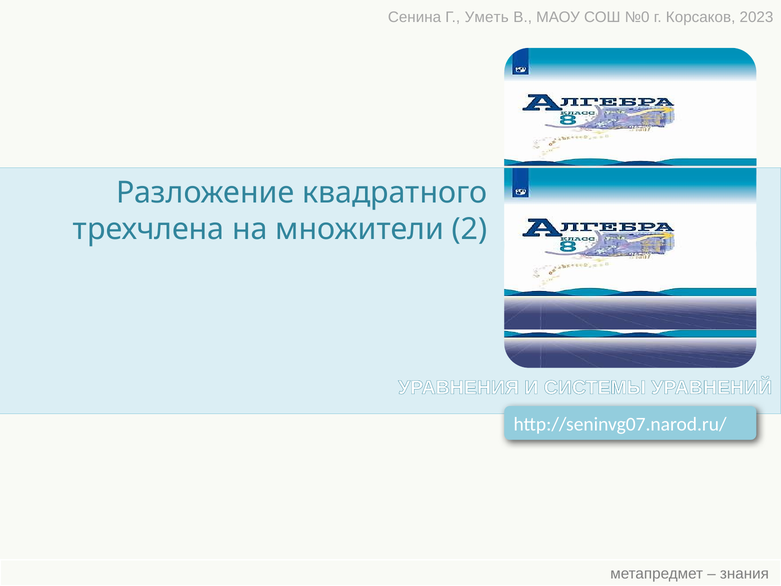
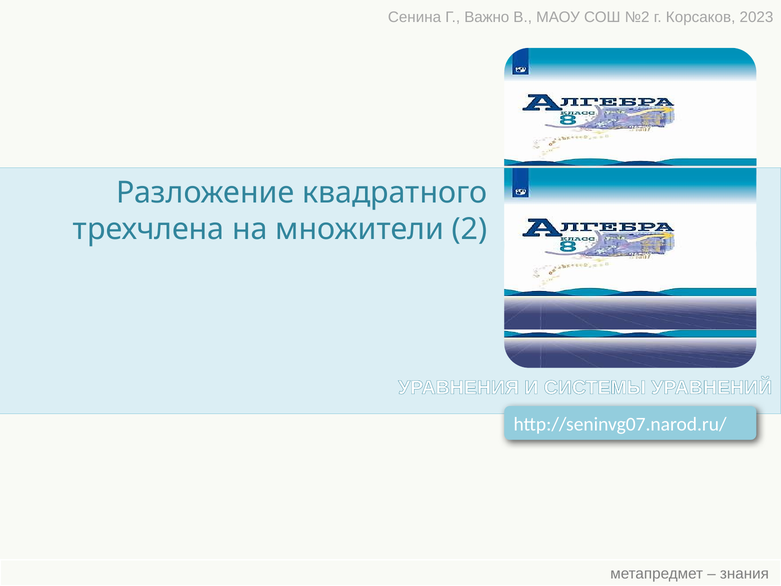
Уметь: Уметь -> Важно
№0: №0 -> №2
